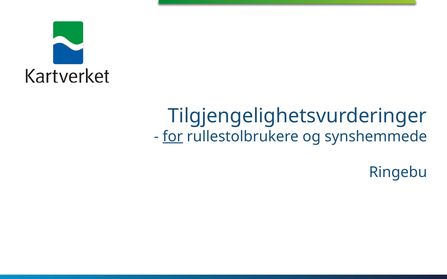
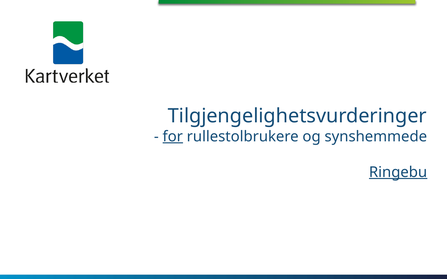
Ringebu underline: none -> present
